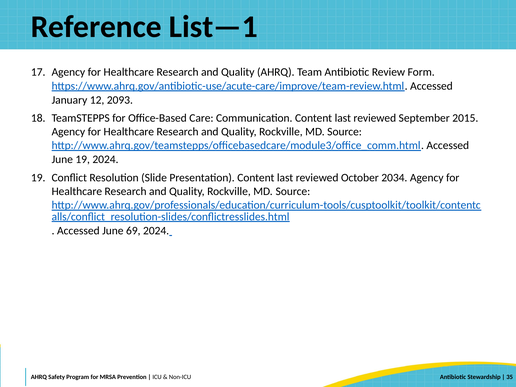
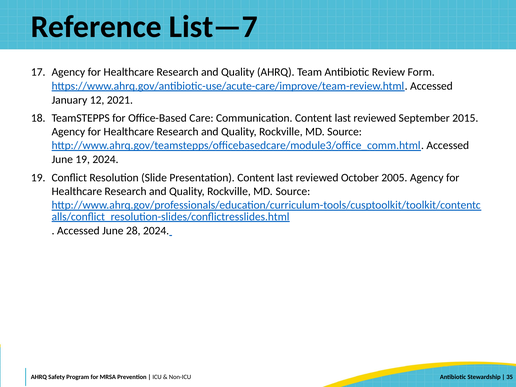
List—1: List—1 -> List—7
2093: 2093 -> 2021
2034: 2034 -> 2005
69: 69 -> 28
